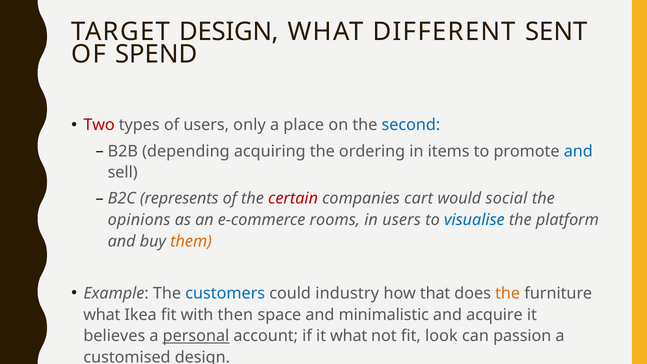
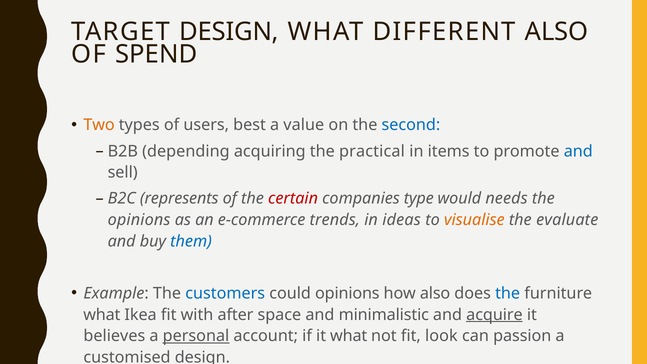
DIFFERENT SENT: SENT -> ALSO
Two colour: red -> orange
only: only -> best
place: place -> value
ordering: ordering -> practical
cart: cart -> type
social: social -> needs
rooms: rooms -> trends
in users: users -> ideas
visualise colour: blue -> orange
platform: platform -> evaluate
them colour: orange -> blue
could industry: industry -> opinions
how that: that -> also
the at (508, 293) colour: orange -> blue
then: then -> after
acquire underline: none -> present
